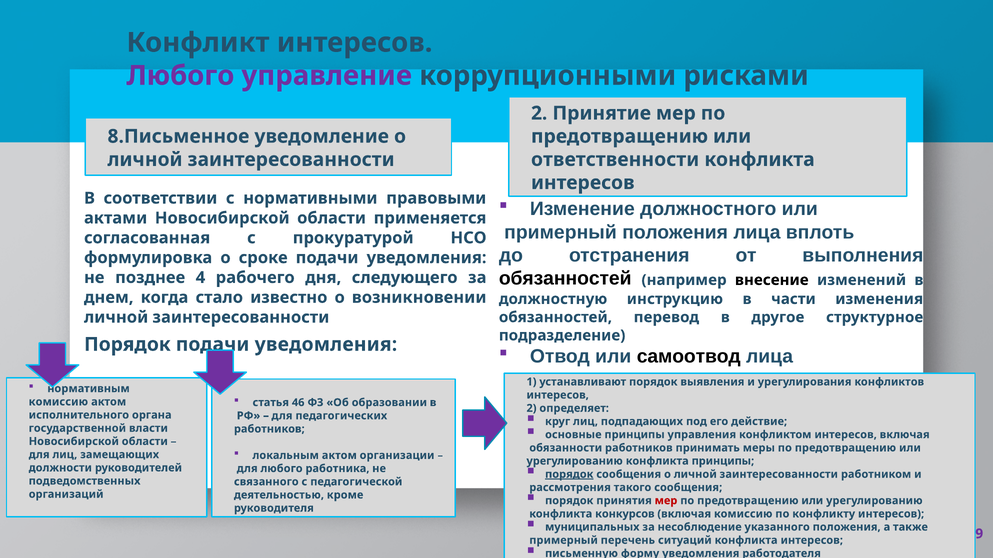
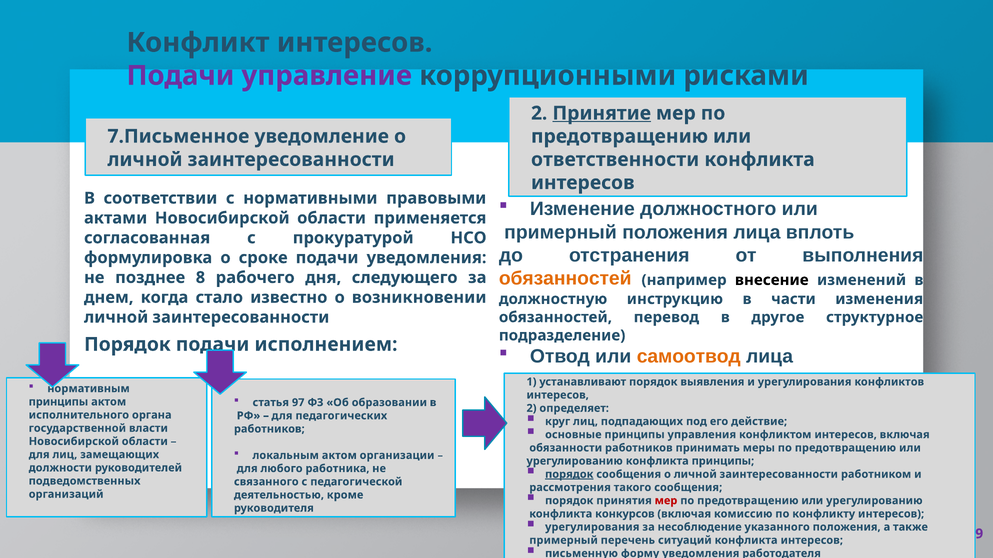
Любого at (180, 76): Любого -> Подачи
Принятие underline: none -> present
8.Письменное: 8.Письменное -> 7.Письменное
обязанностей at (565, 279) colour: black -> orange
4: 4 -> 8
уведомления at (326, 345): уведомления -> исполнением
самоотвод colour: black -> orange
46: 46 -> 97
комиссию at (58, 402): комиссию -> принципы
муниципальных at (592, 528): муниципальных -> урегулирования
